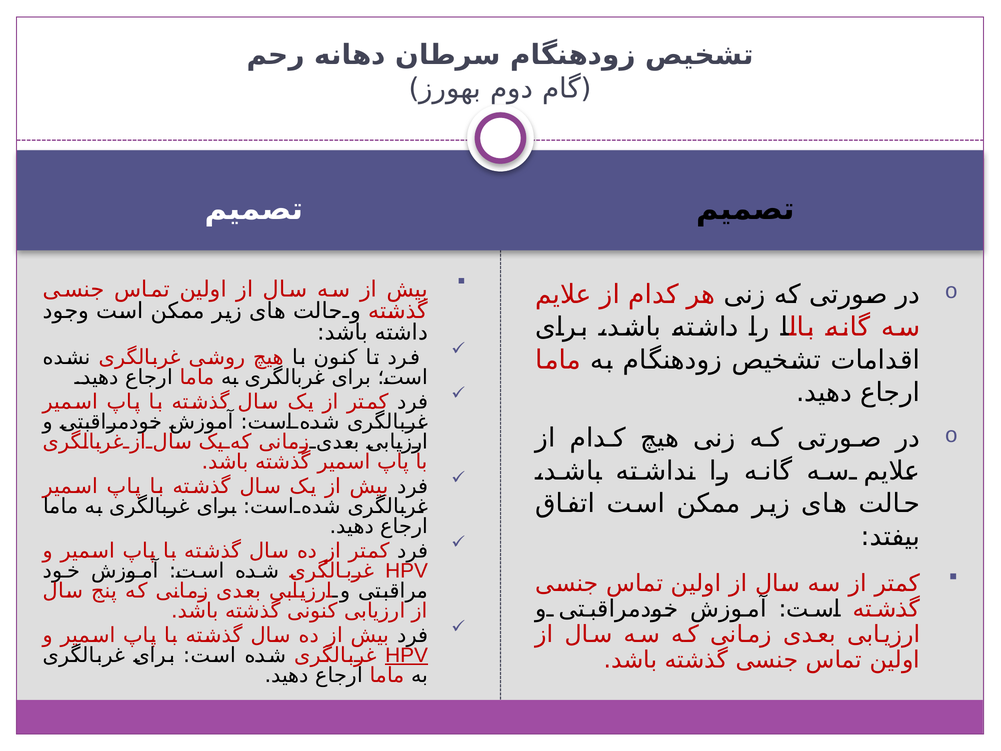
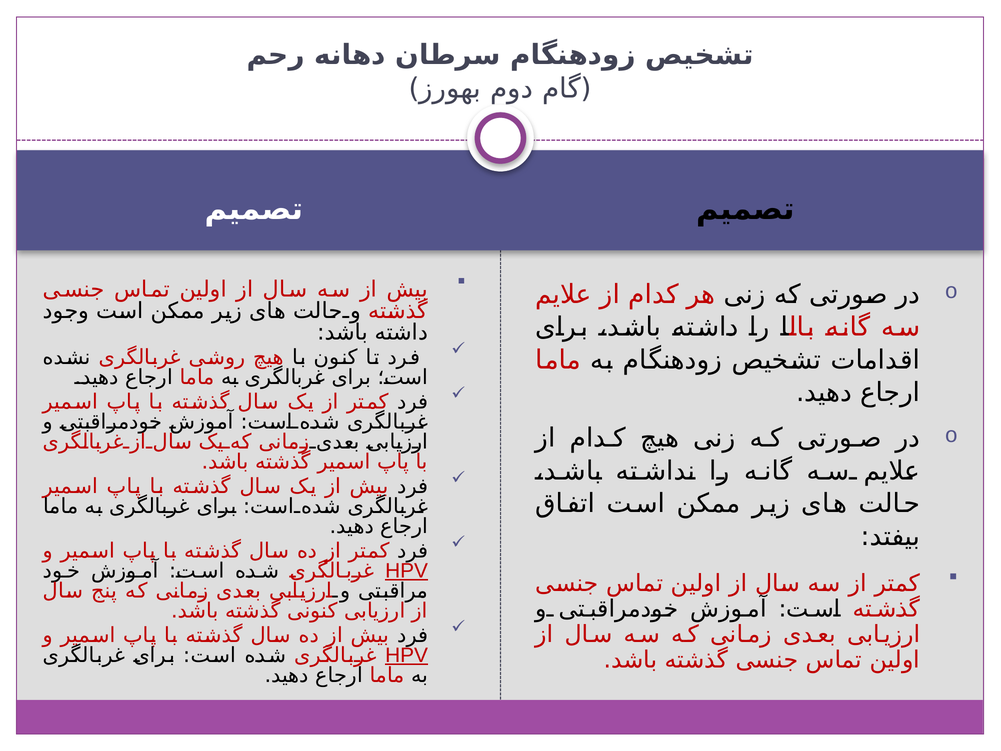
HPV at (407, 571) underline: none -> present
